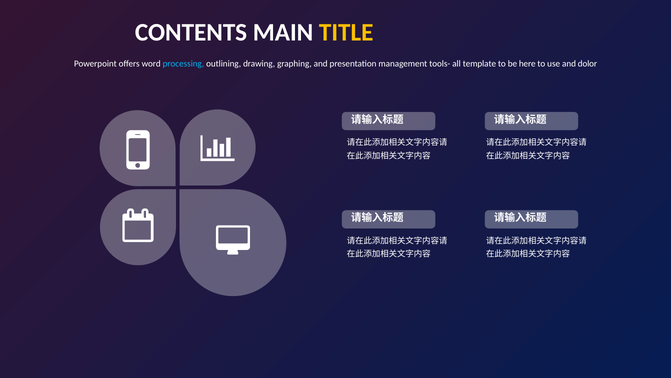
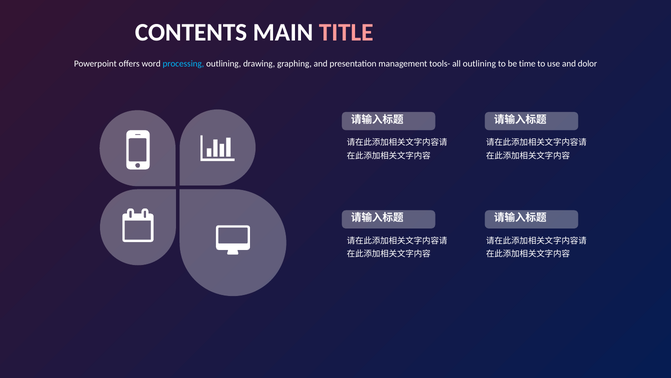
TITLE colour: yellow -> pink
all template: template -> outlining
here: here -> time
